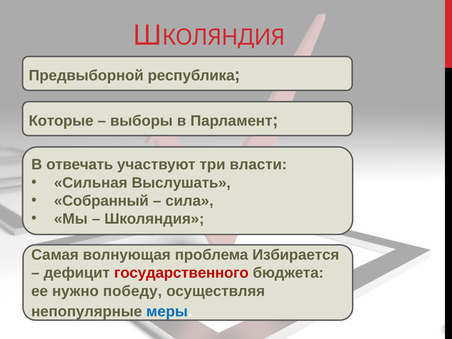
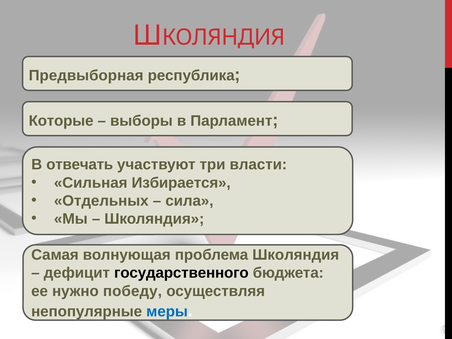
Предвыборной: Предвыборной -> Предвыборная
Выслушать: Выслушать -> Избирается
Собранный: Собранный -> Отдельных
проблема Избирается: Избирается -> Школяндия
государственного colour: red -> black
